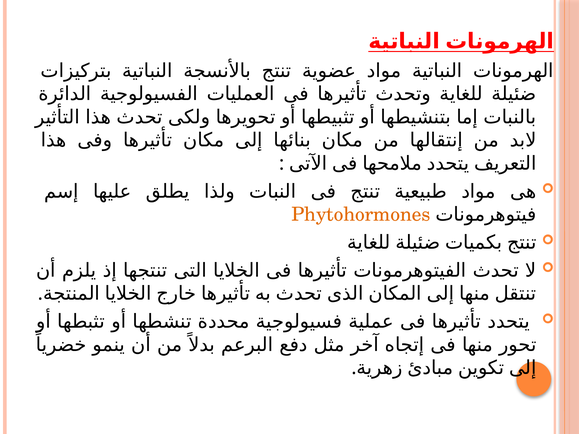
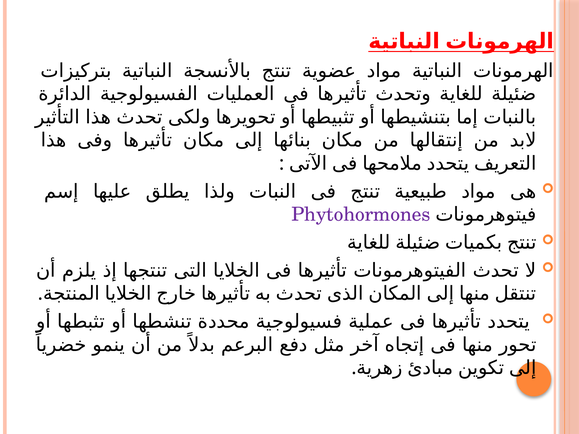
Phytohormones colour: orange -> purple
